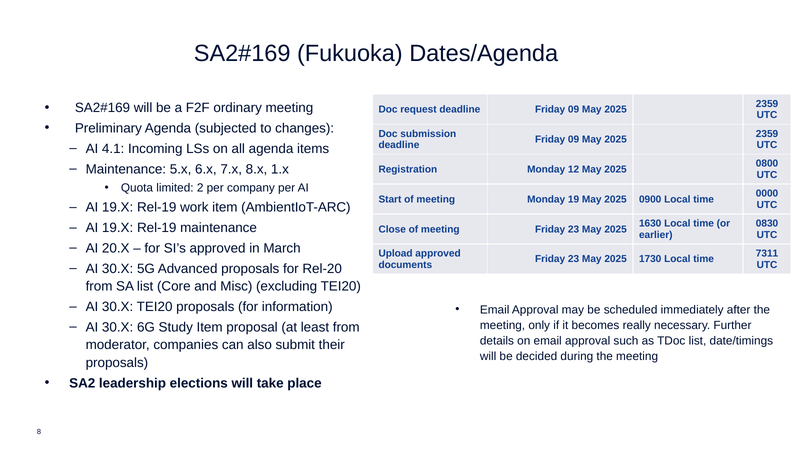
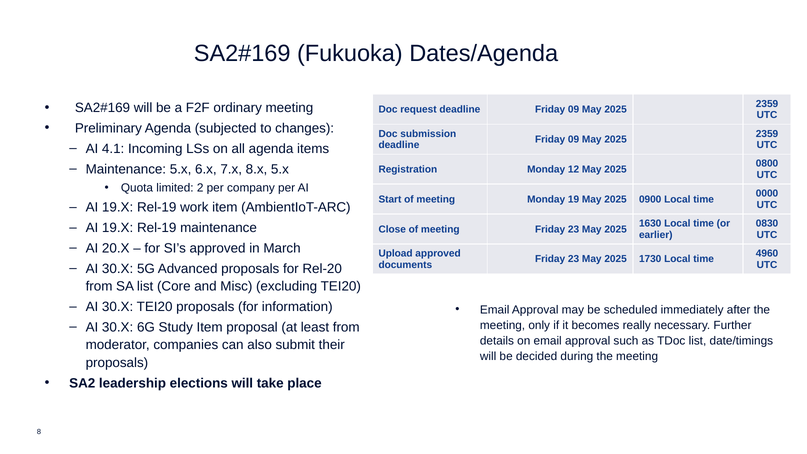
8.x 1.x: 1.x -> 5.x
7311: 7311 -> 4960
